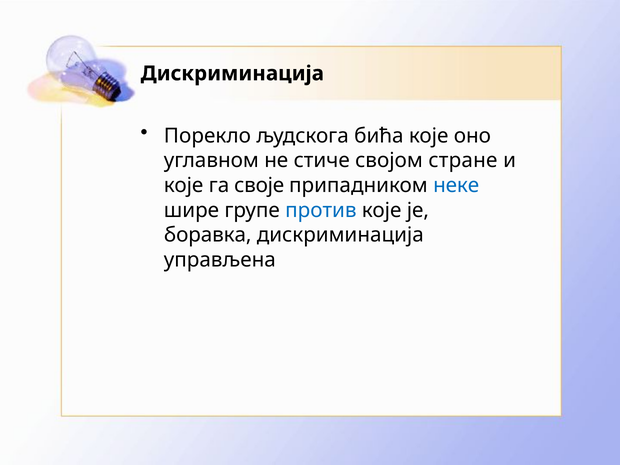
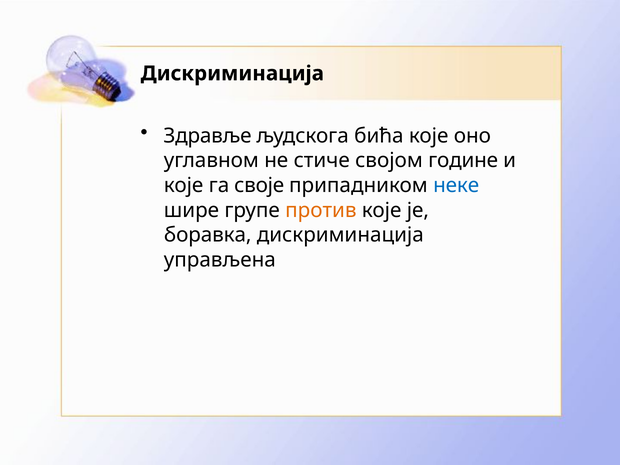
Порекло: Порекло -> Здравље
стране: стране -> године
против colour: blue -> orange
